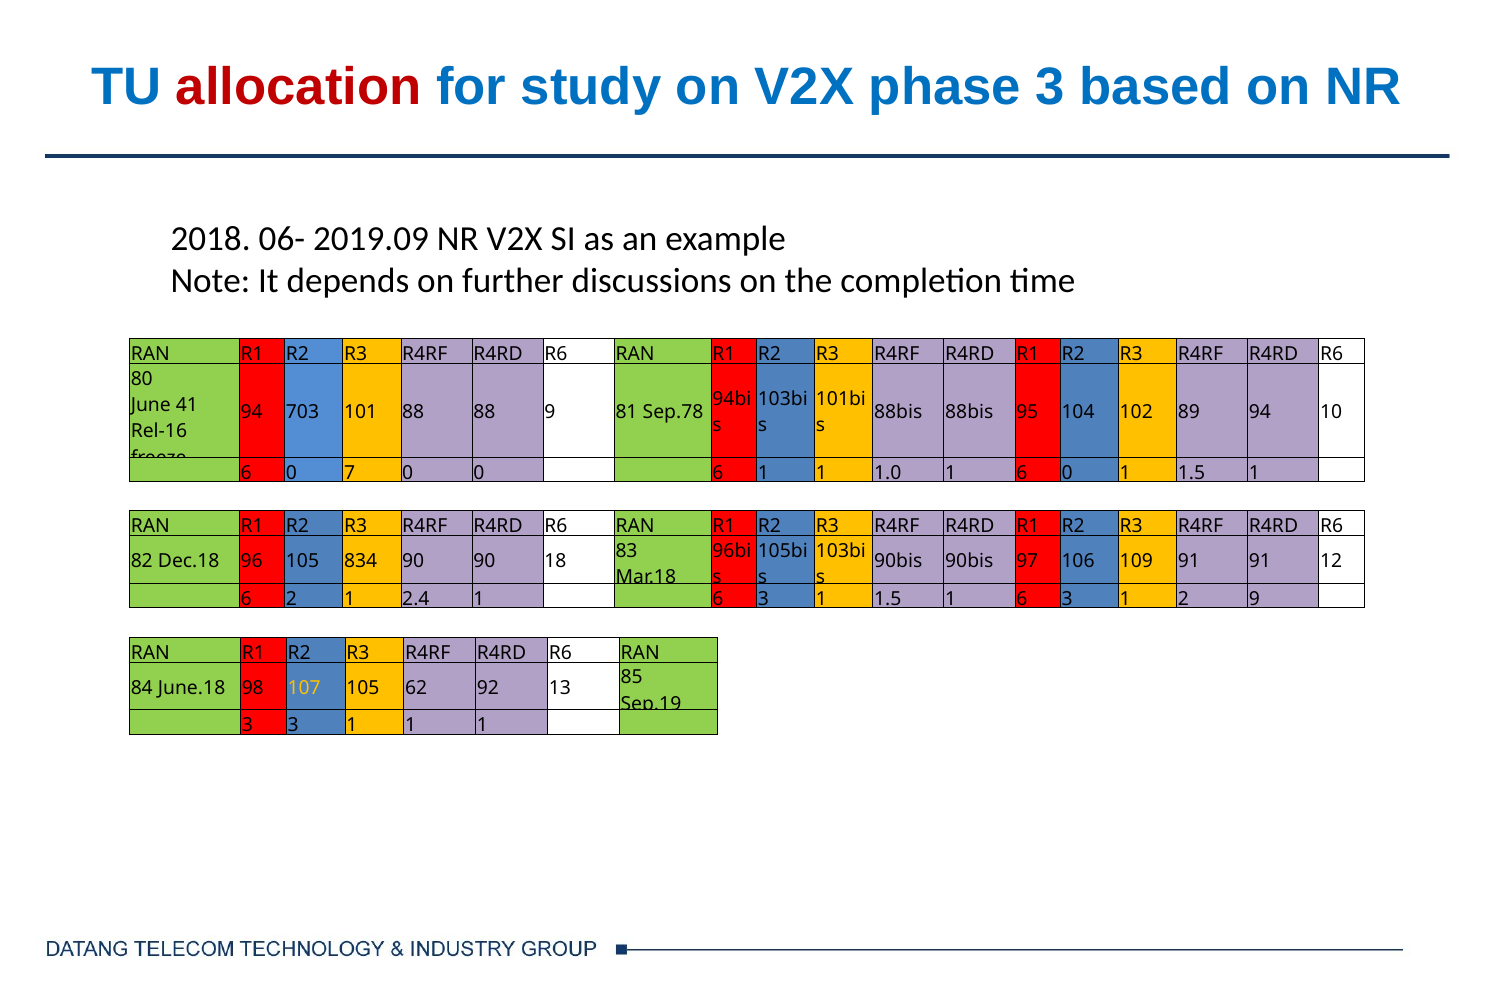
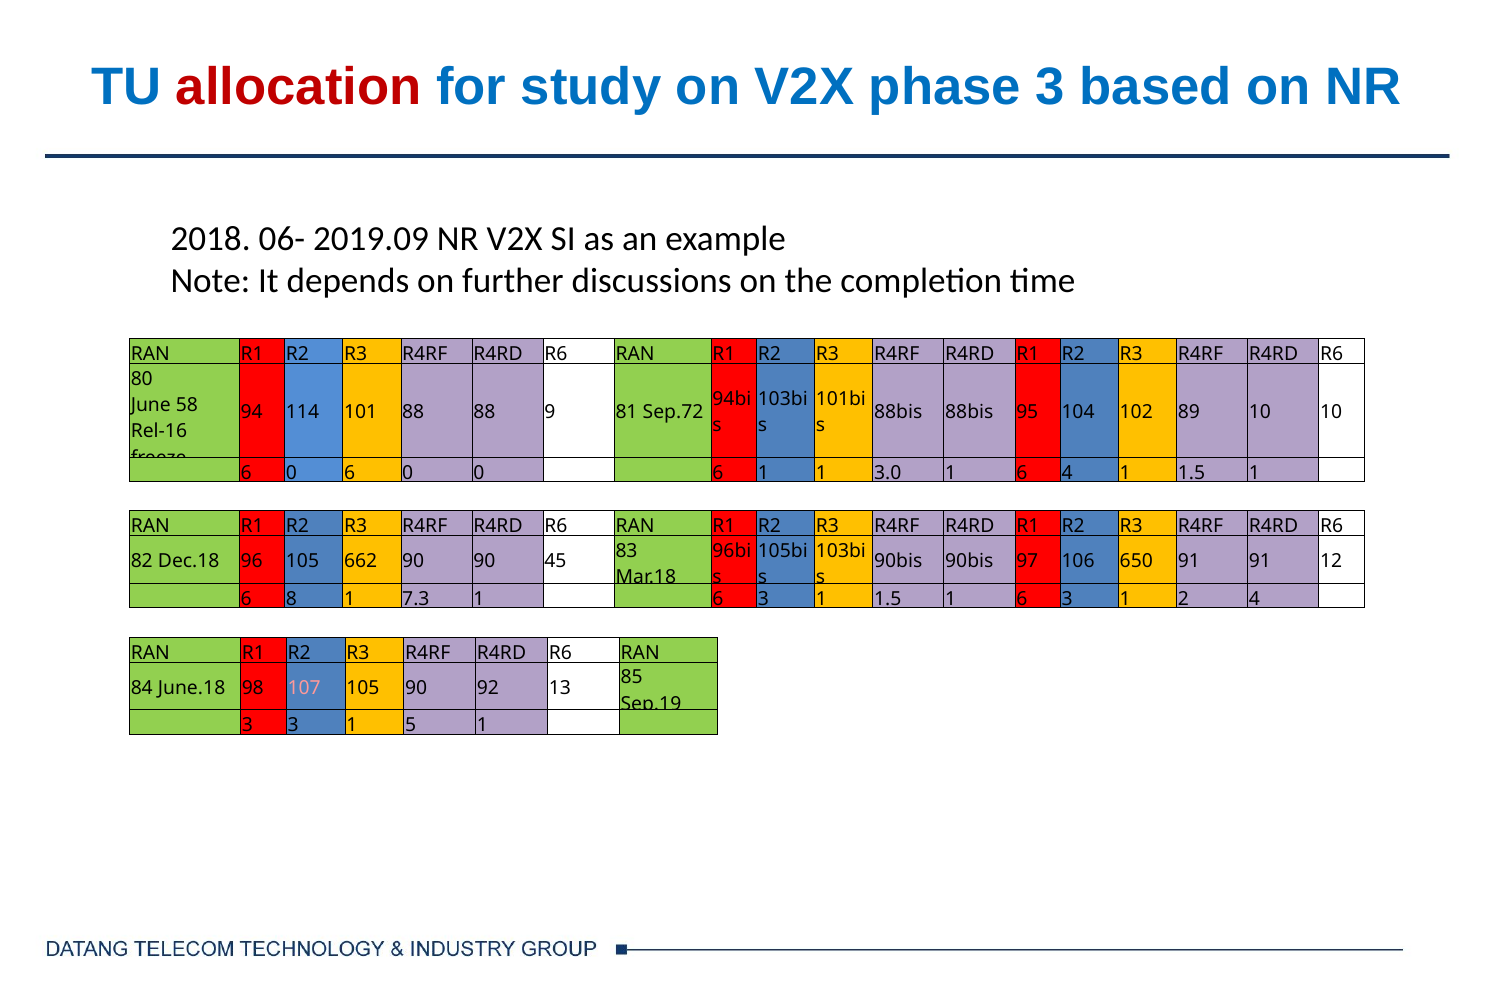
41: 41 -> 58
703: 703 -> 114
Sep.78: Sep.78 -> Sep.72
89 94: 94 -> 10
6 0 7: 7 -> 6
1.0: 1.0 -> 3.0
1 6 0: 0 -> 4
834: 834 -> 662
18: 18 -> 45
109: 109 -> 650
6 2: 2 -> 8
2.4: 2.4 -> 7.3
2 9: 9 -> 4
107 colour: yellow -> pink
105 62: 62 -> 90
3 1 1: 1 -> 5
